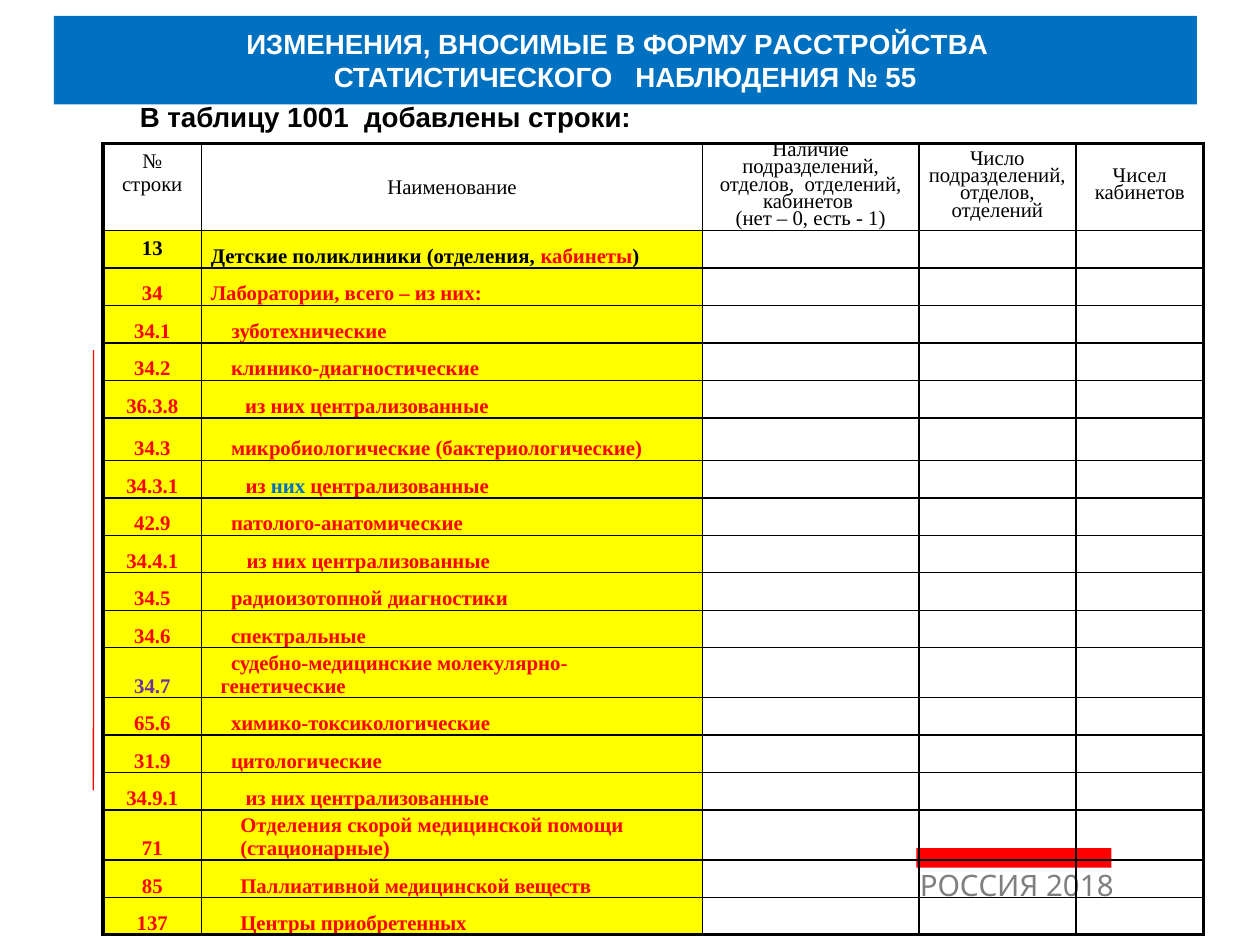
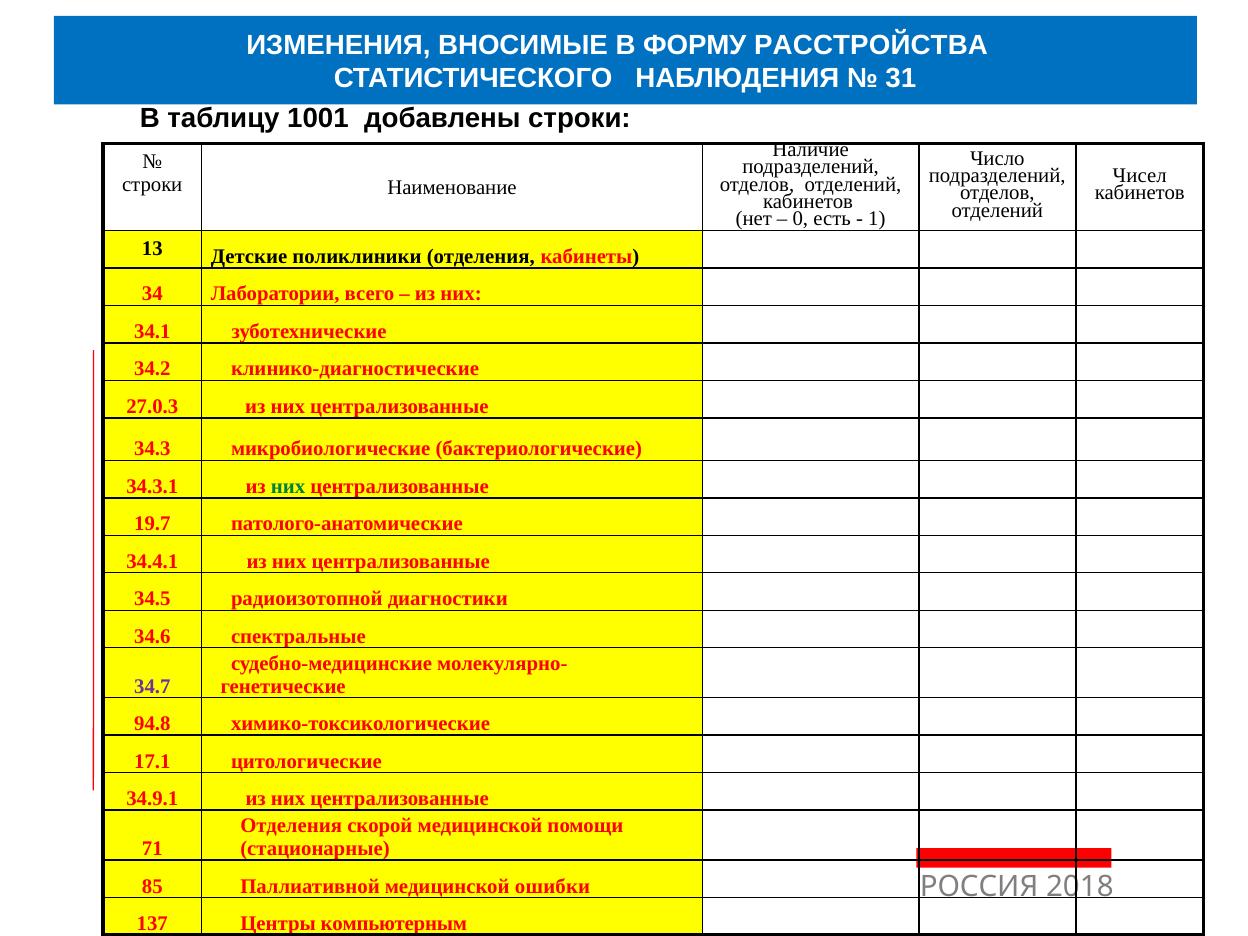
55: 55 -> 31
36.3.8: 36.3.8 -> 27.0.3
них at (288, 486) colour: blue -> green
42.9: 42.9 -> 19.7
65.6: 65.6 -> 94.8
31.9: 31.9 -> 17.1
веществ: веществ -> ошибки
приобретенных: приобретенных -> компьютерным
